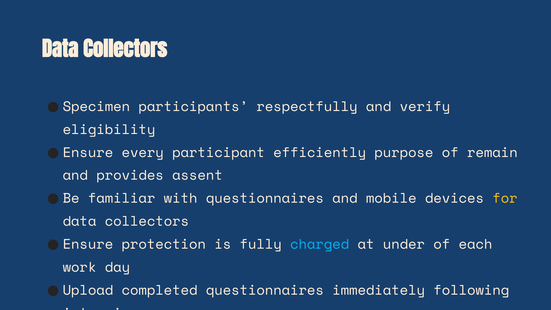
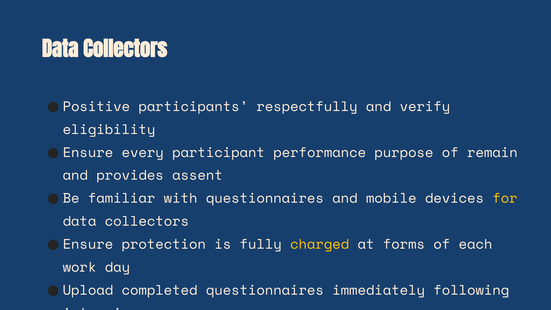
Specimen: Specimen -> Positive
efficiently: efficiently -> performance
charged colour: light blue -> yellow
under: under -> forms
